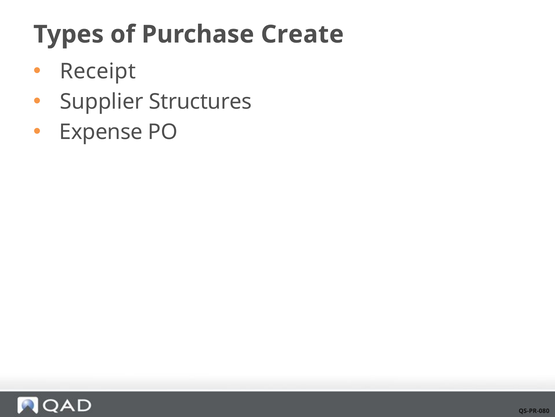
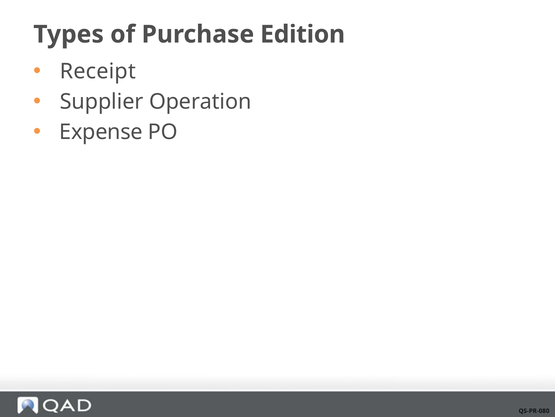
Create: Create -> Edition
Structures: Structures -> Operation
